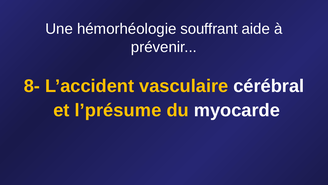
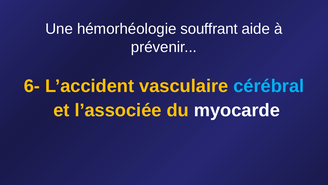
8-: 8- -> 6-
cérébral colour: white -> light blue
l’présume: l’présume -> l’associée
